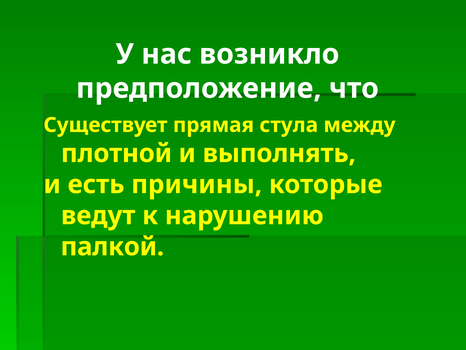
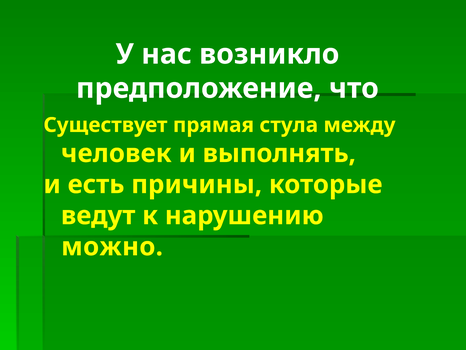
плотной: плотной -> человек
палкой: палкой -> можно
